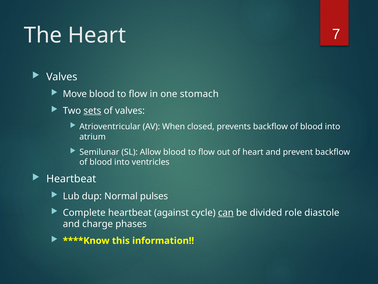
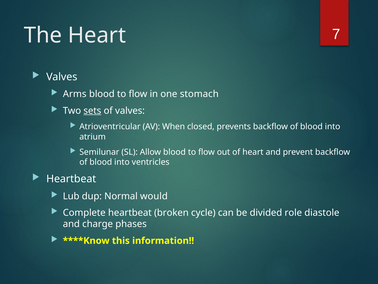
Move: Move -> Arms
pulses: pulses -> would
against: against -> broken
can underline: present -> none
